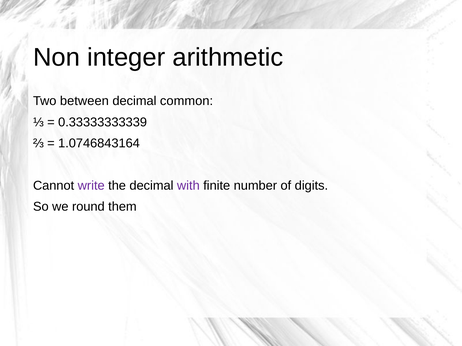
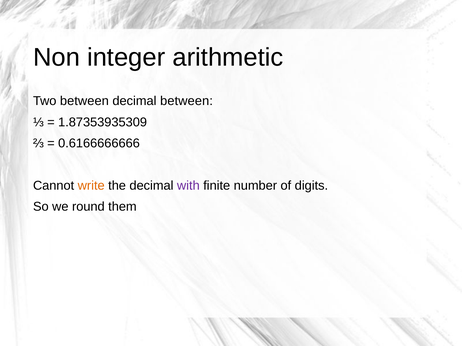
decimal common: common -> between
0.33333333339: 0.33333333339 -> 1.87353935309
1.0746843164: 1.0746843164 -> 0.6166666666
write colour: purple -> orange
